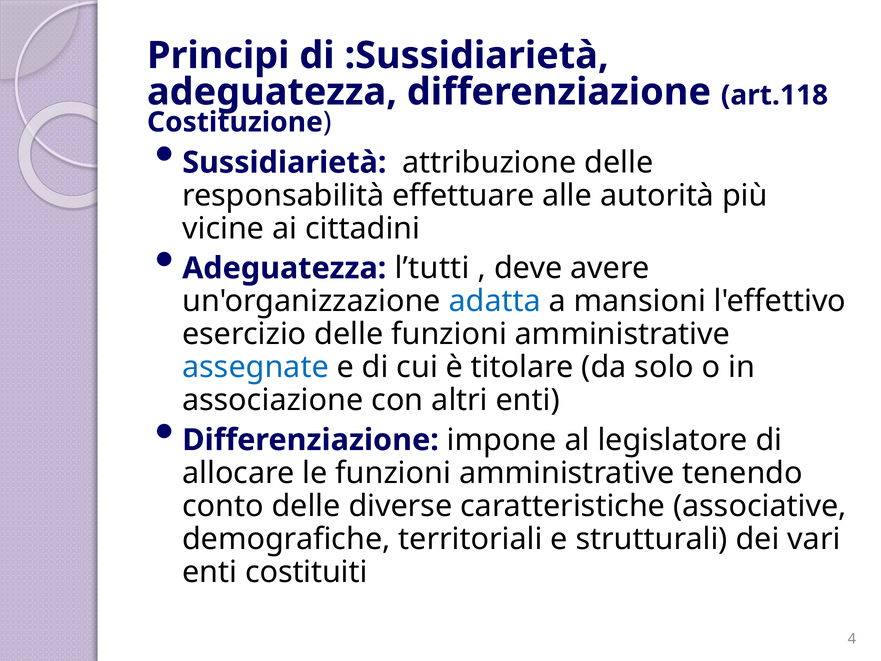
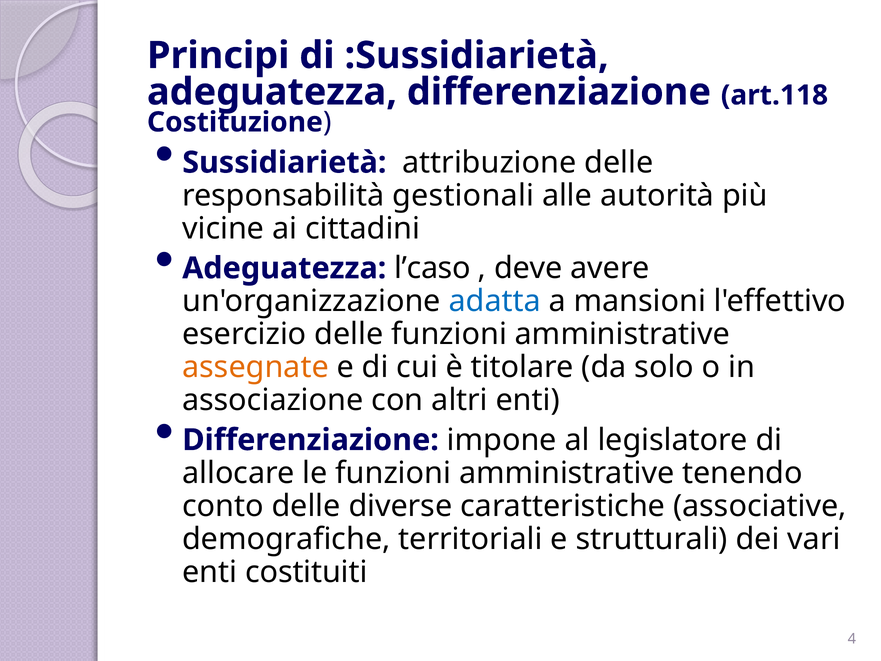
effettuare: effettuare -> gestionali
l’tutti: l’tutti -> l’caso
assegnate colour: blue -> orange
